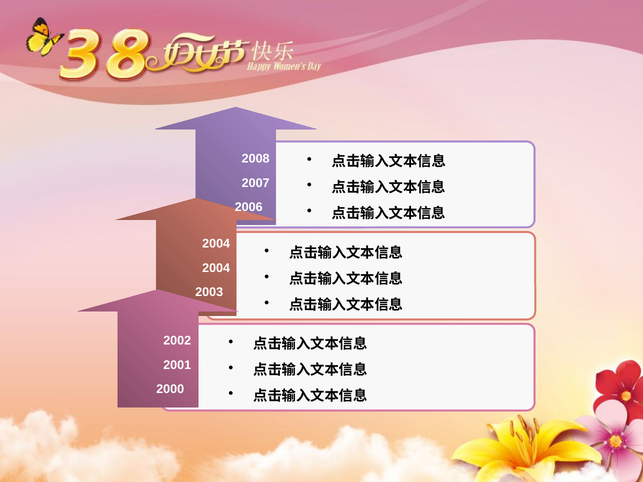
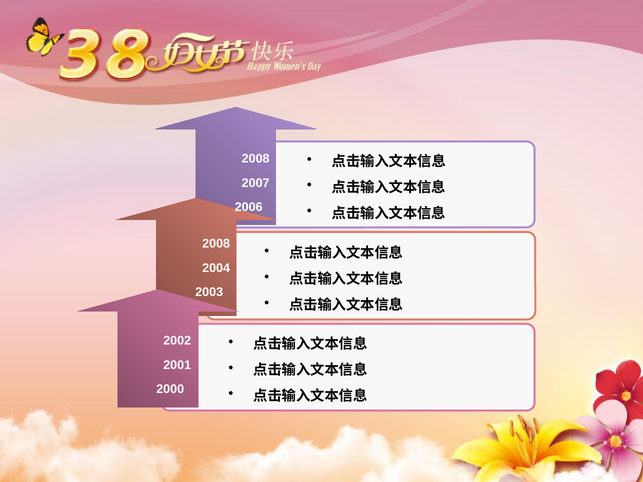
2004 at (216, 244): 2004 -> 2008
